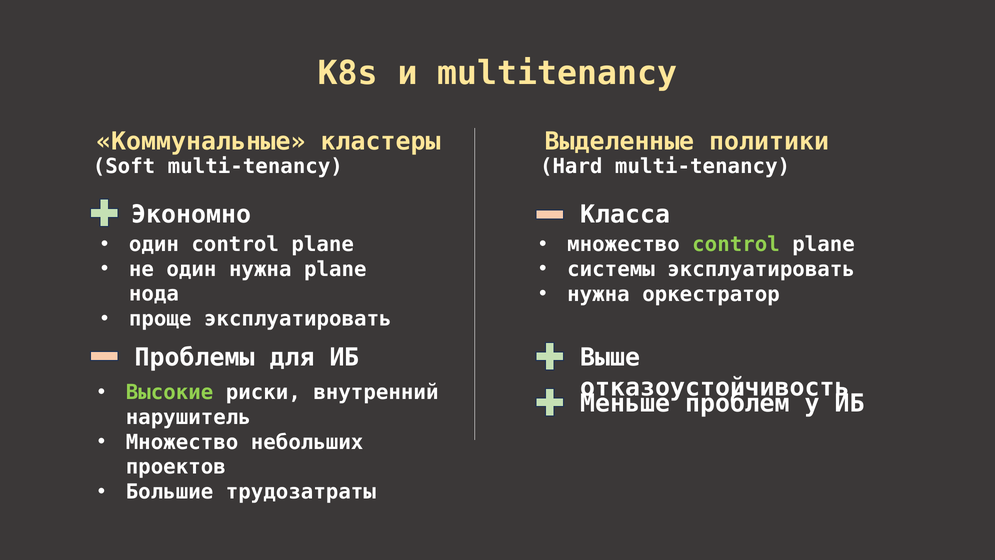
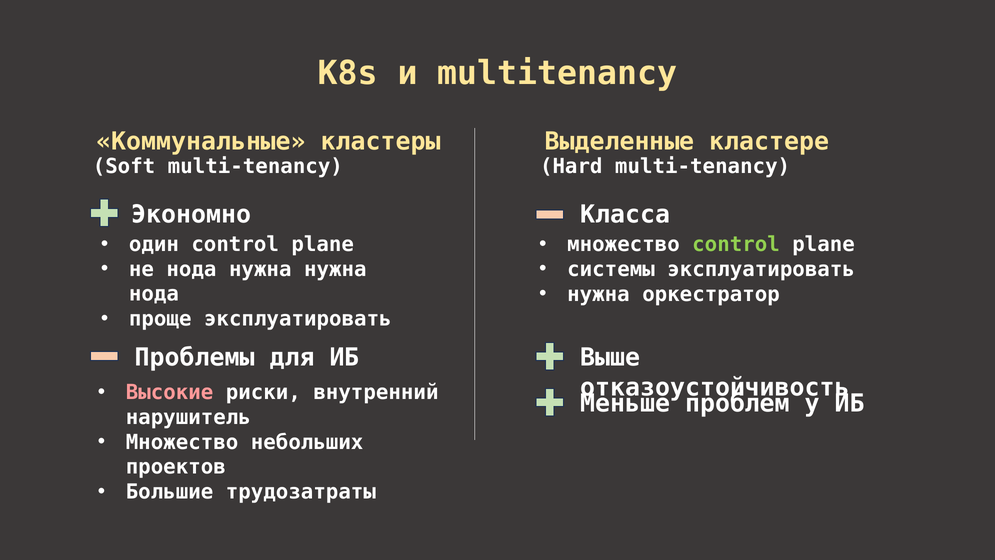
политики: политики -> кластере
не один: один -> нода
нужна plane: plane -> нужна
Высокие colour: light green -> pink
